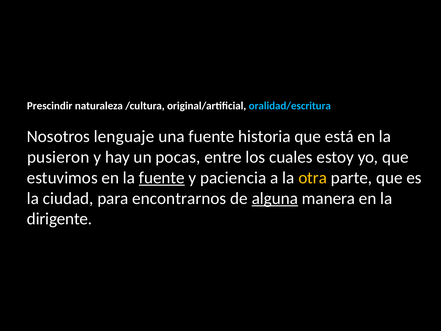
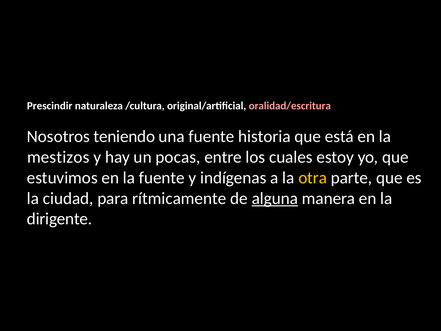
oralidad/escritura colour: light blue -> pink
lenguaje: lenguaje -> teniendo
pusieron: pusieron -> mestizos
fuente at (162, 178) underline: present -> none
paciencia: paciencia -> indígenas
encontrarnos: encontrarnos -> rítmicamente
